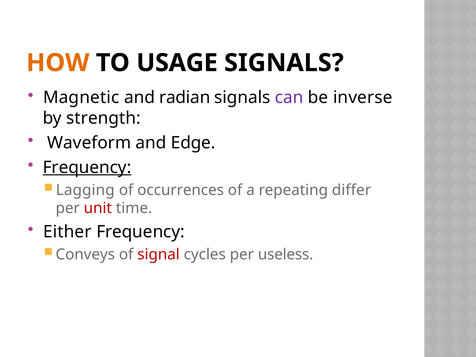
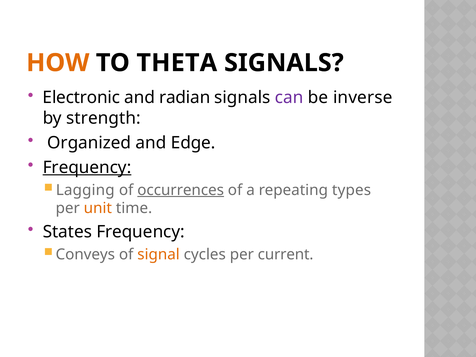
USAGE: USAGE -> THETA
Magnetic: Magnetic -> Electronic
Waveform: Waveform -> Organized
occurrences underline: none -> present
differ: differ -> types
unit colour: red -> orange
Either: Either -> States
signal colour: red -> orange
useless: useless -> current
